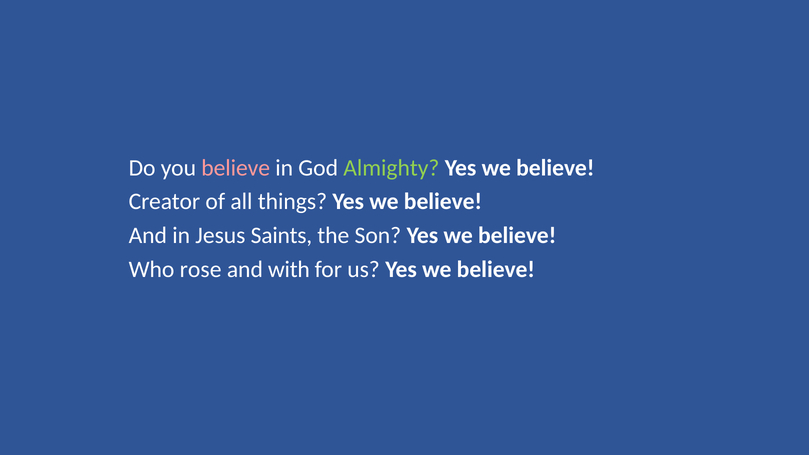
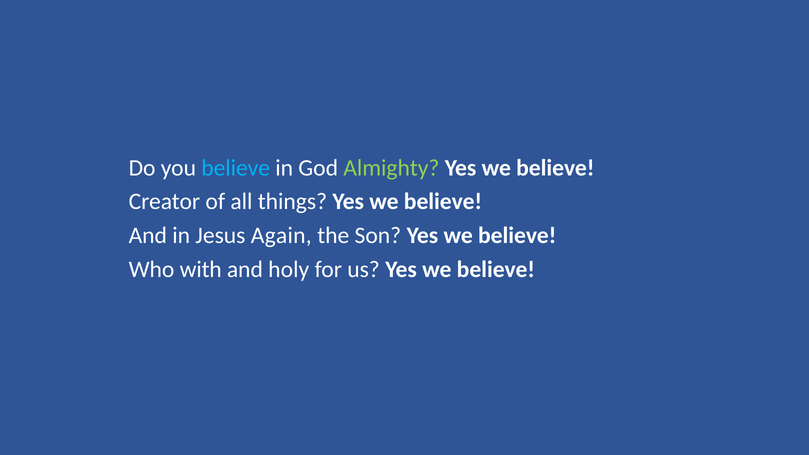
believe at (236, 168) colour: pink -> light blue
Saints: Saints -> Again
rose: rose -> with
with: with -> holy
